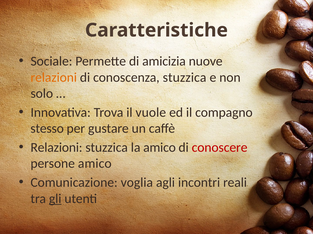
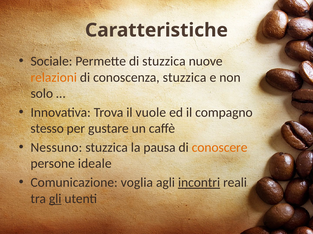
di amicizia: amicizia -> stuzzica
Relazioni at (56, 148): Relazioni -> Nessuno
la amico: amico -> pausa
conoscere colour: red -> orange
persone amico: amico -> ideale
incontri underline: none -> present
